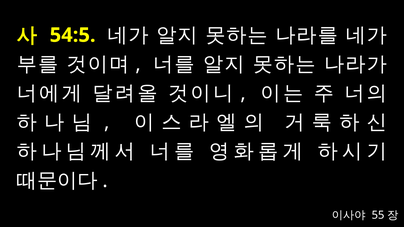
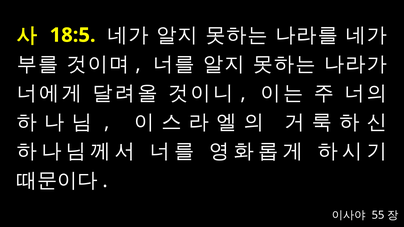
54:5: 54:5 -> 18:5
